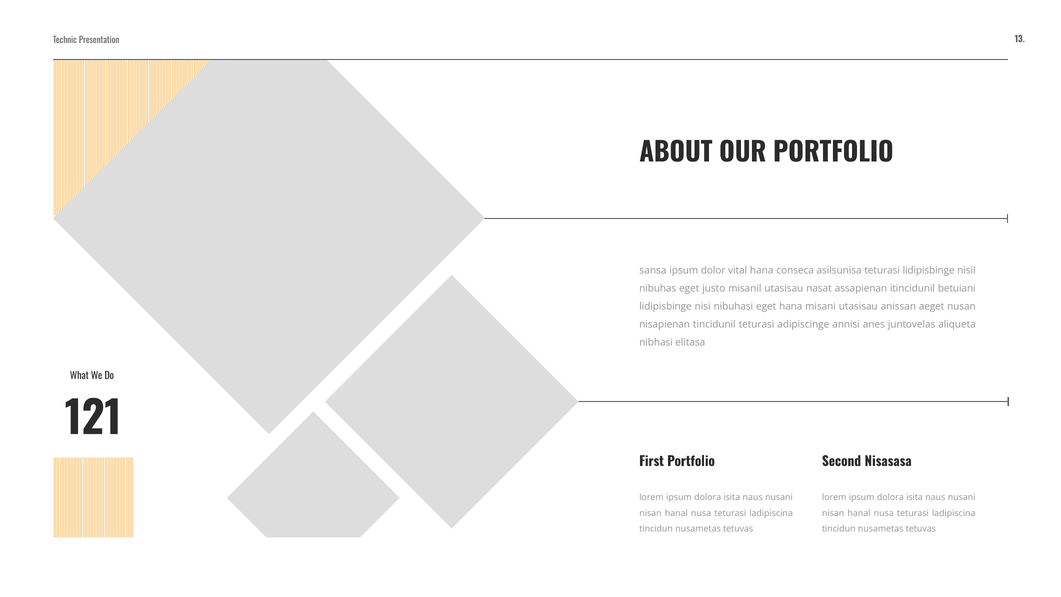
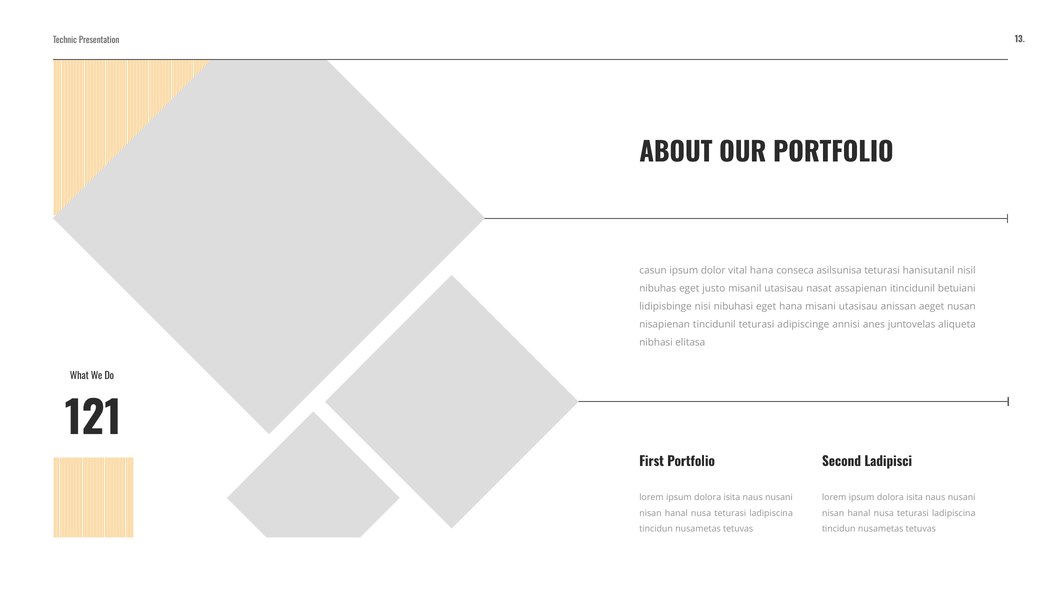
sansa: sansa -> casun
teturasi lidipisbinge: lidipisbinge -> hanisutanil
Nisasasa: Nisasasa -> Ladipisci
